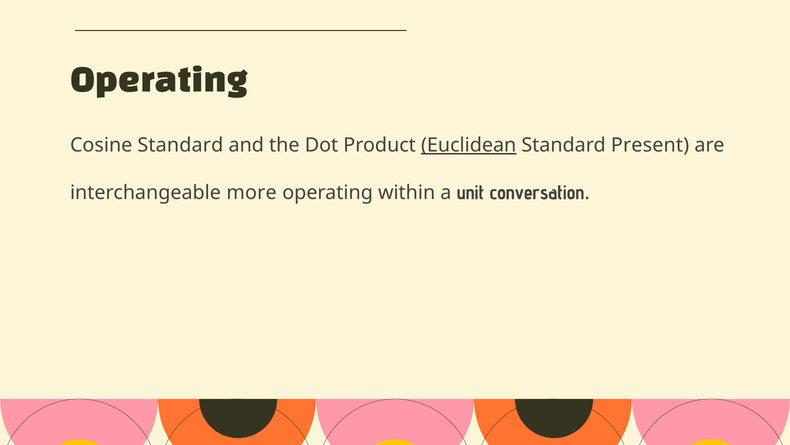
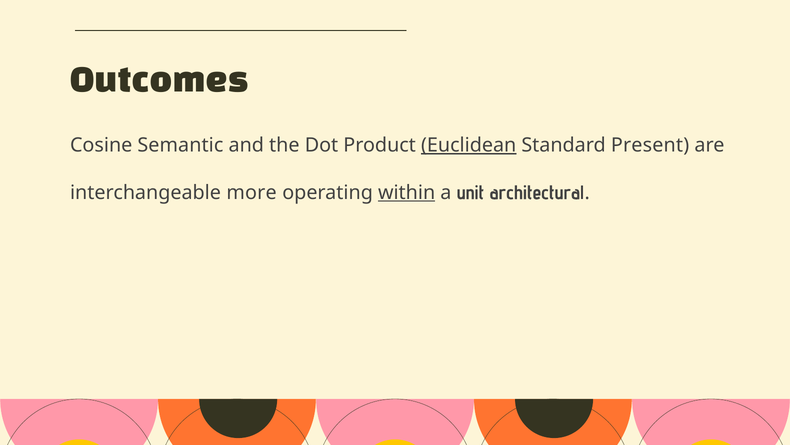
Operating at (159, 79): Operating -> Outcomes
Cosine Standard: Standard -> Semantic
within underline: none -> present
conversation: conversation -> architectural
